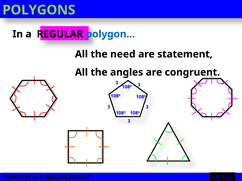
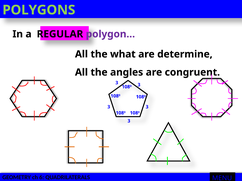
polygon… colour: blue -> purple
need: need -> what
statement: statement -> determine
